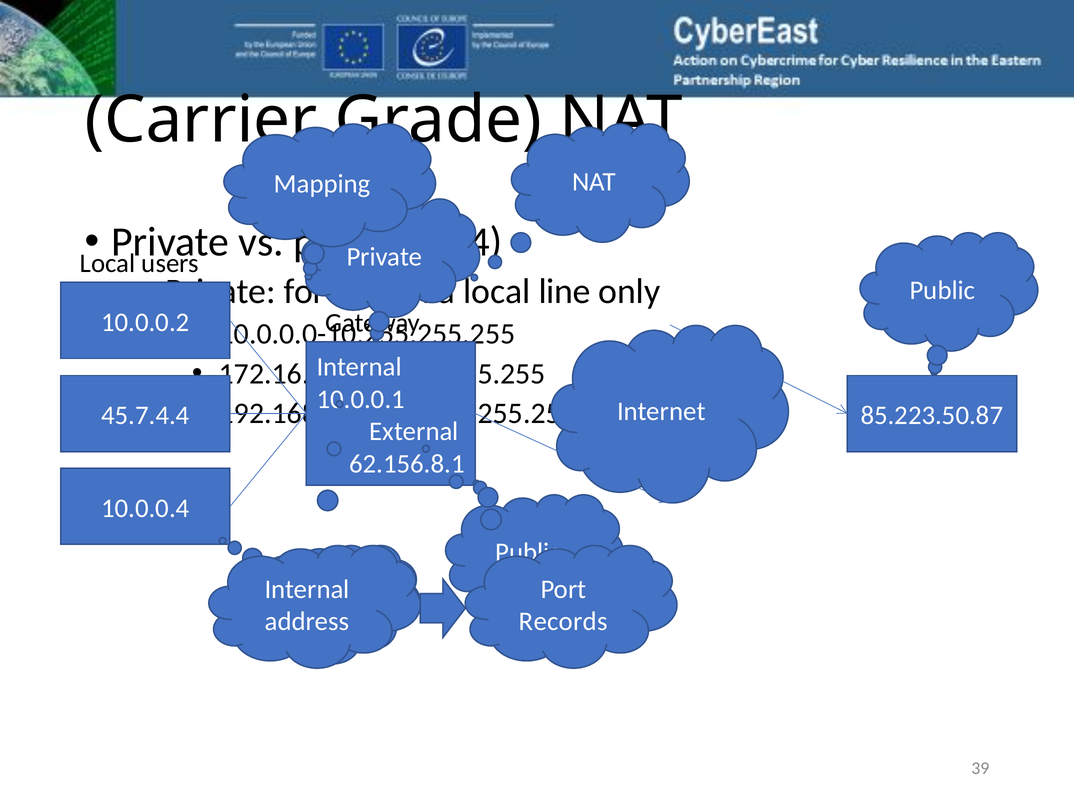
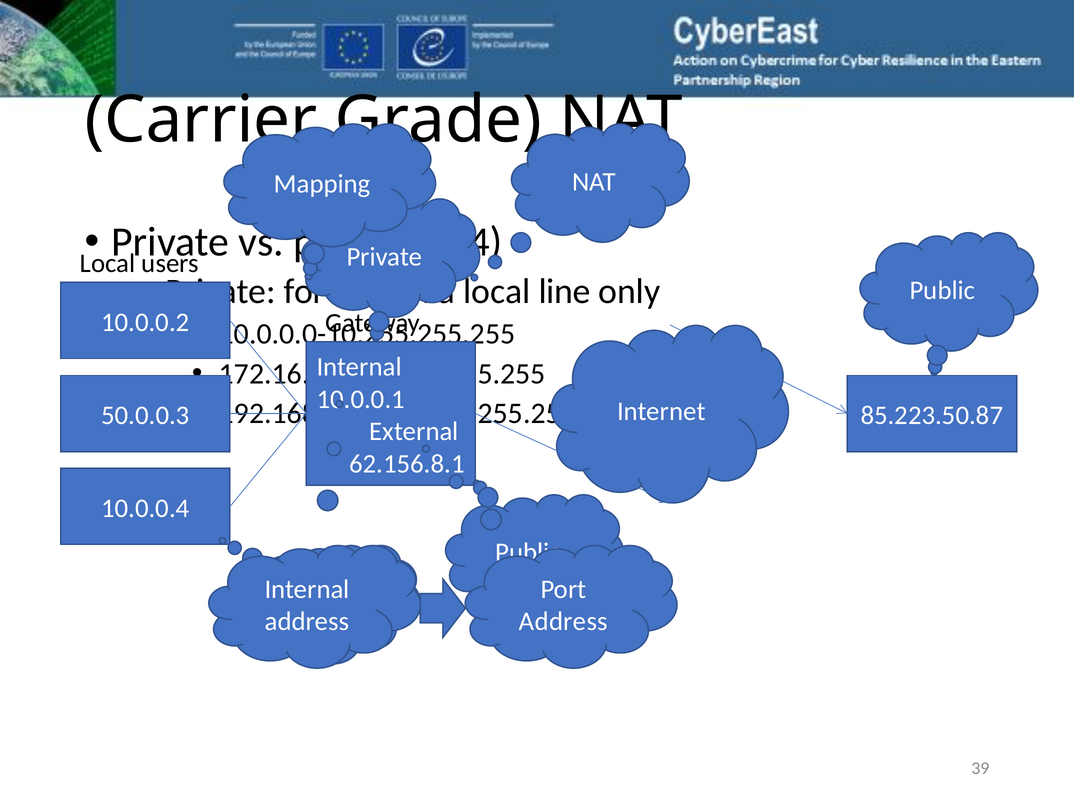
45.7.4.4: 45.7.4.4 -> 50.0.0.3
Records at (563, 622): Records -> Address
